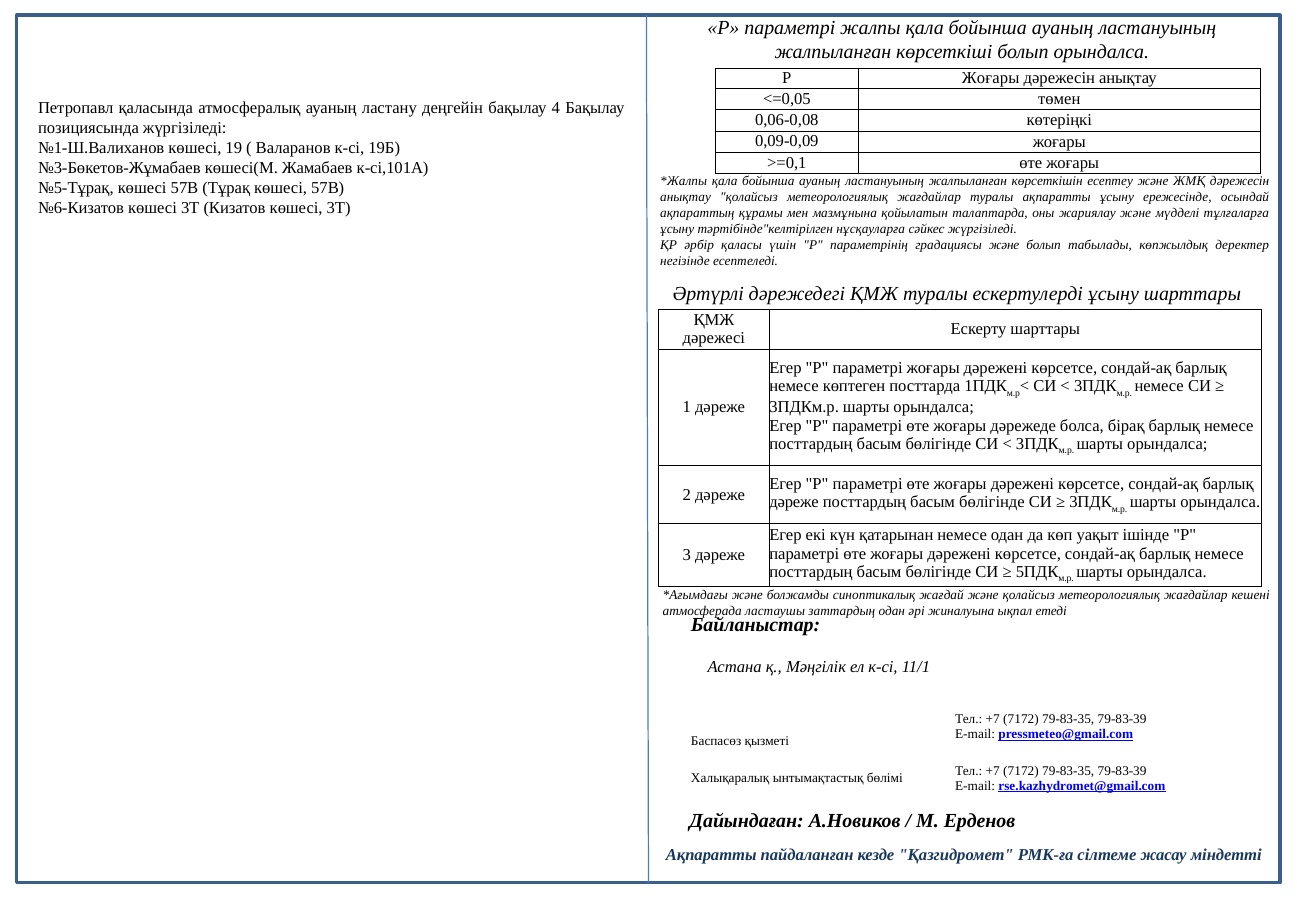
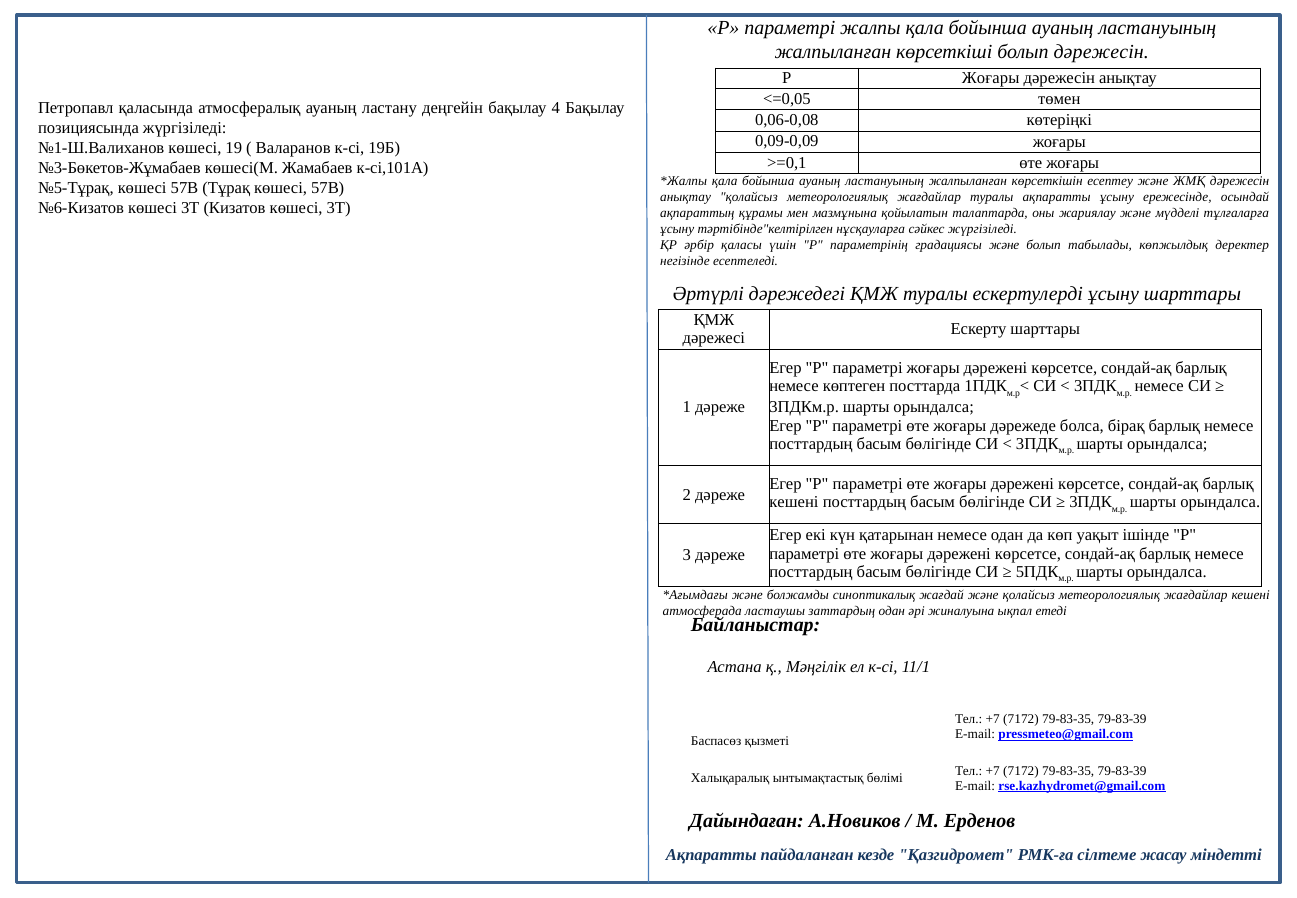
болып орындалса: орындалса -> дәрежесін
дәреже at (794, 502): дәреже -> кешені
